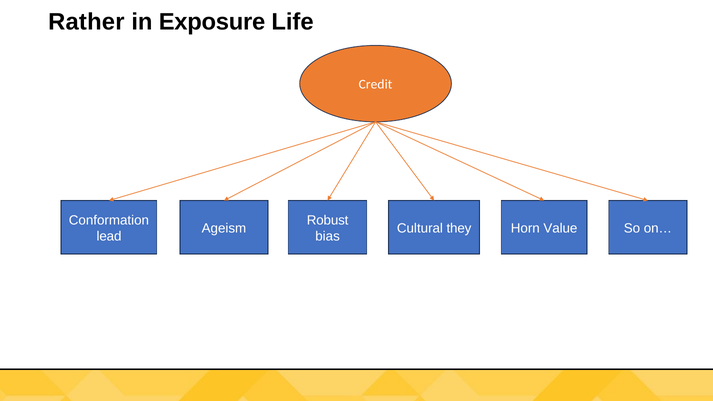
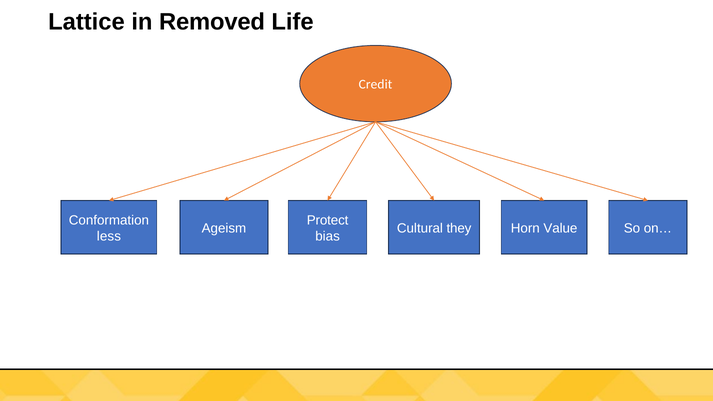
Rather: Rather -> Lattice
Exposure: Exposure -> Removed
Robust: Robust -> Protect
lead: lead -> less
